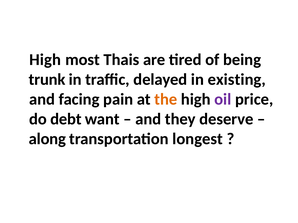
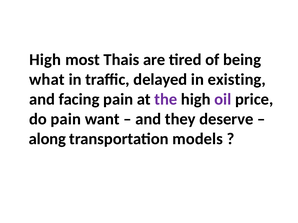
trunk: trunk -> what
the colour: orange -> purple
do debt: debt -> pain
longest: longest -> models
